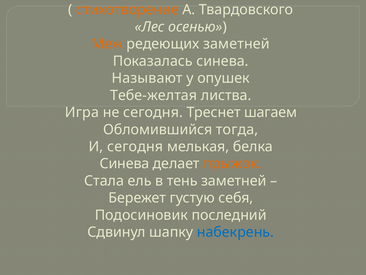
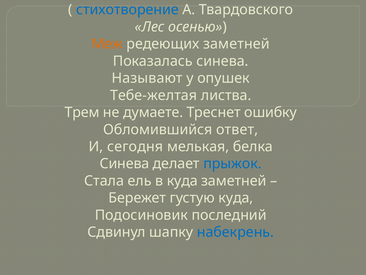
стихотворение colour: orange -> blue
Игра: Игра -> Трем
не сегодня: сегодня -> думаете
шагаем: шагаем -> ошибку
тогда: тогда -> ответ
прыжок colour: orange -> blue
в тень: тень -> куда
густую себя: себя -> куда
